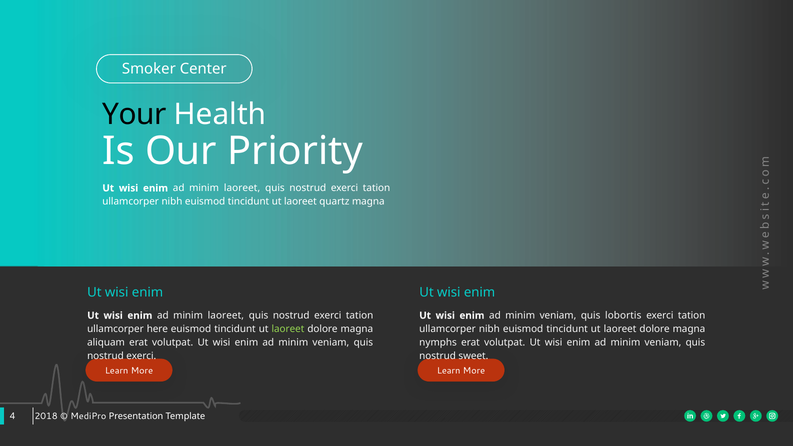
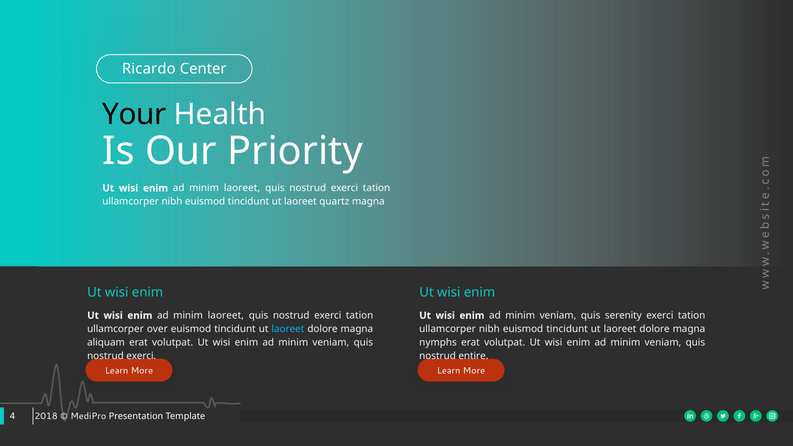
Smoker: Smoker -> Ricardo
lobortis: lobortis -> serenity
here: here -> over
laoreet at (288, 329) colour: light green -> light blue
sweet: sweet -> entire
